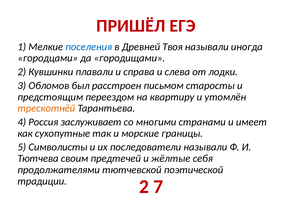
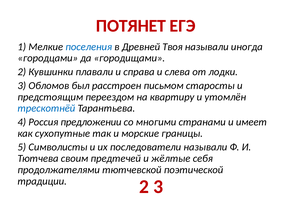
ПРИШЁЛ: ПРИШЁЛ -> ПОТЯНЕТ
трескотнёй colour: orange -> blue
заслуживает: заслуживает -> предложении
2 7: 7 -> 3
